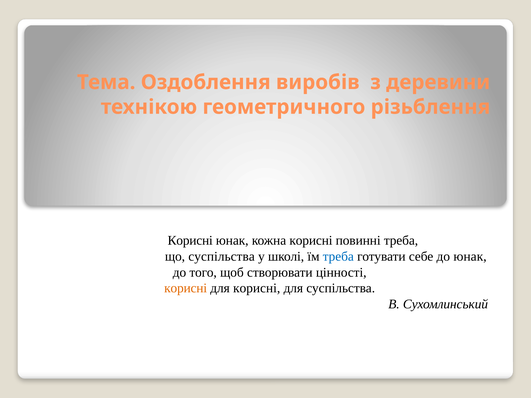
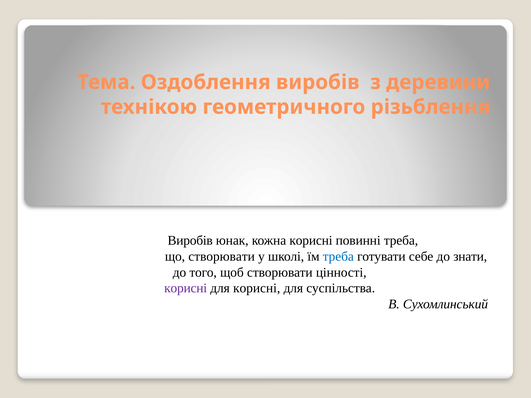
Корисні at (190, 241): Корисні -> Виробів
що суспільства: суспільства -> створювати
до юнак: юнак -> знати
корисні at (186, 288) colour: orange -> purple
